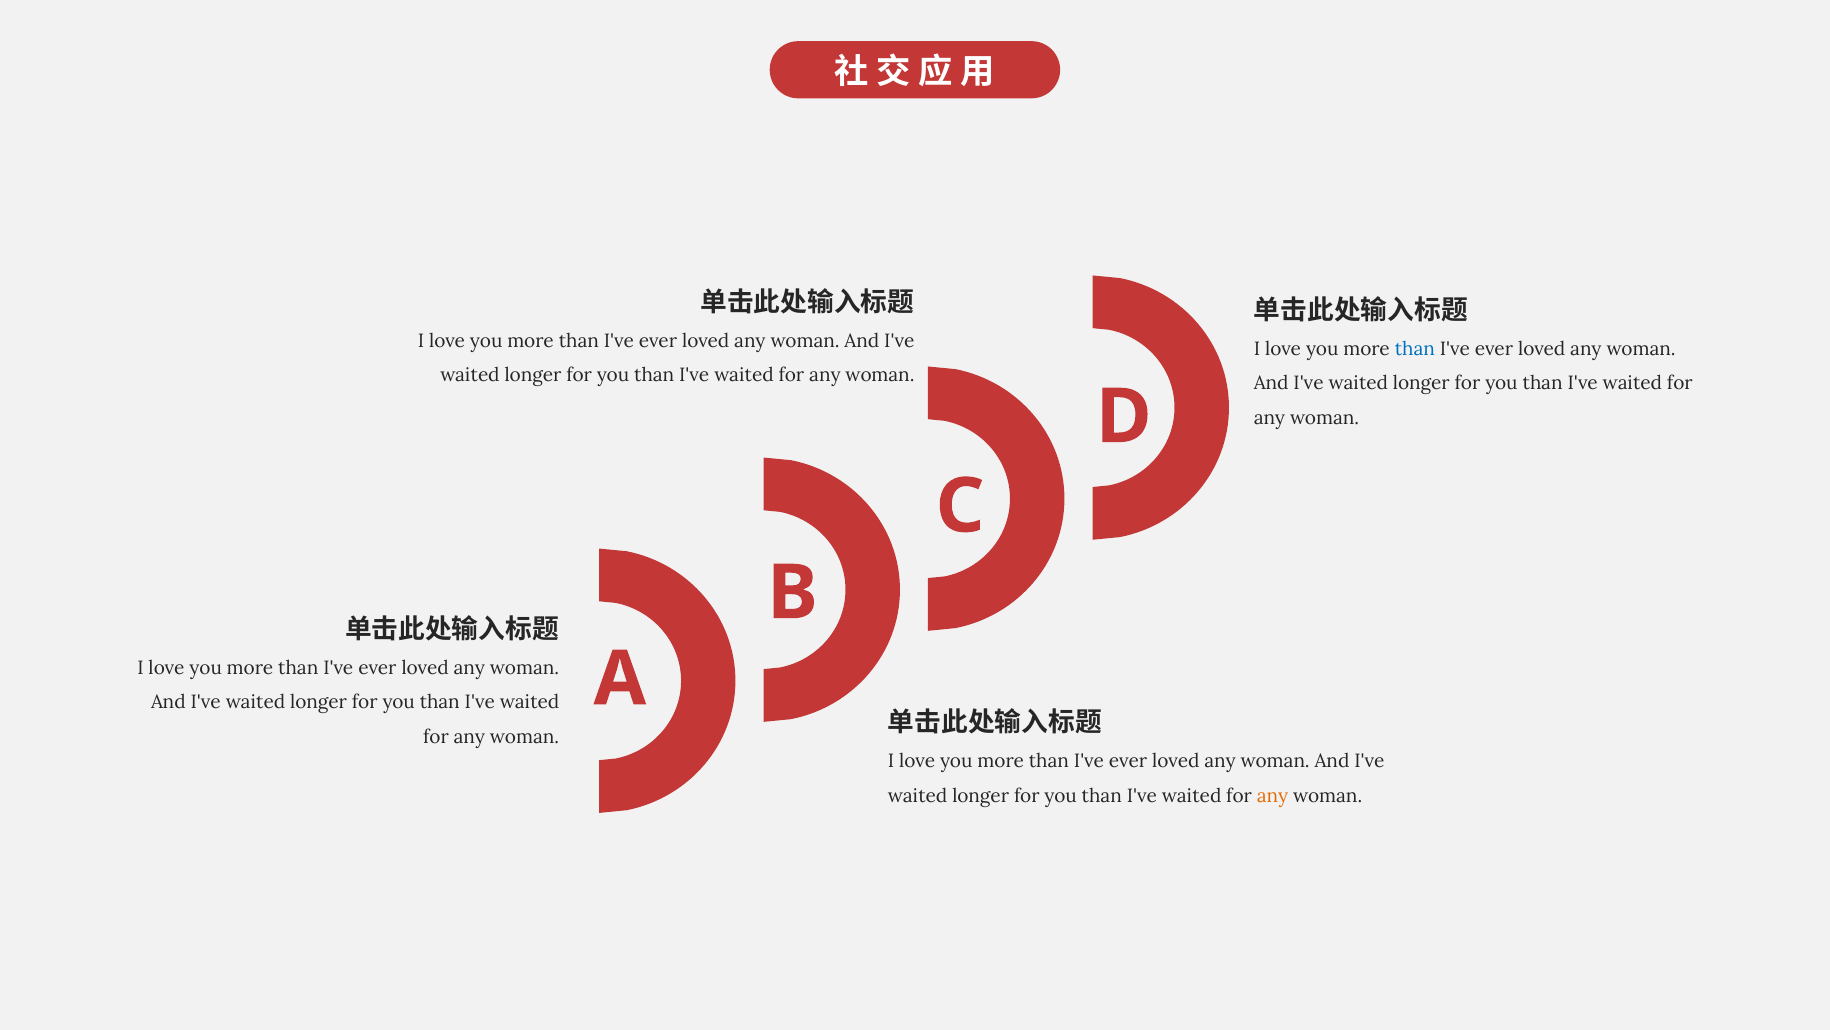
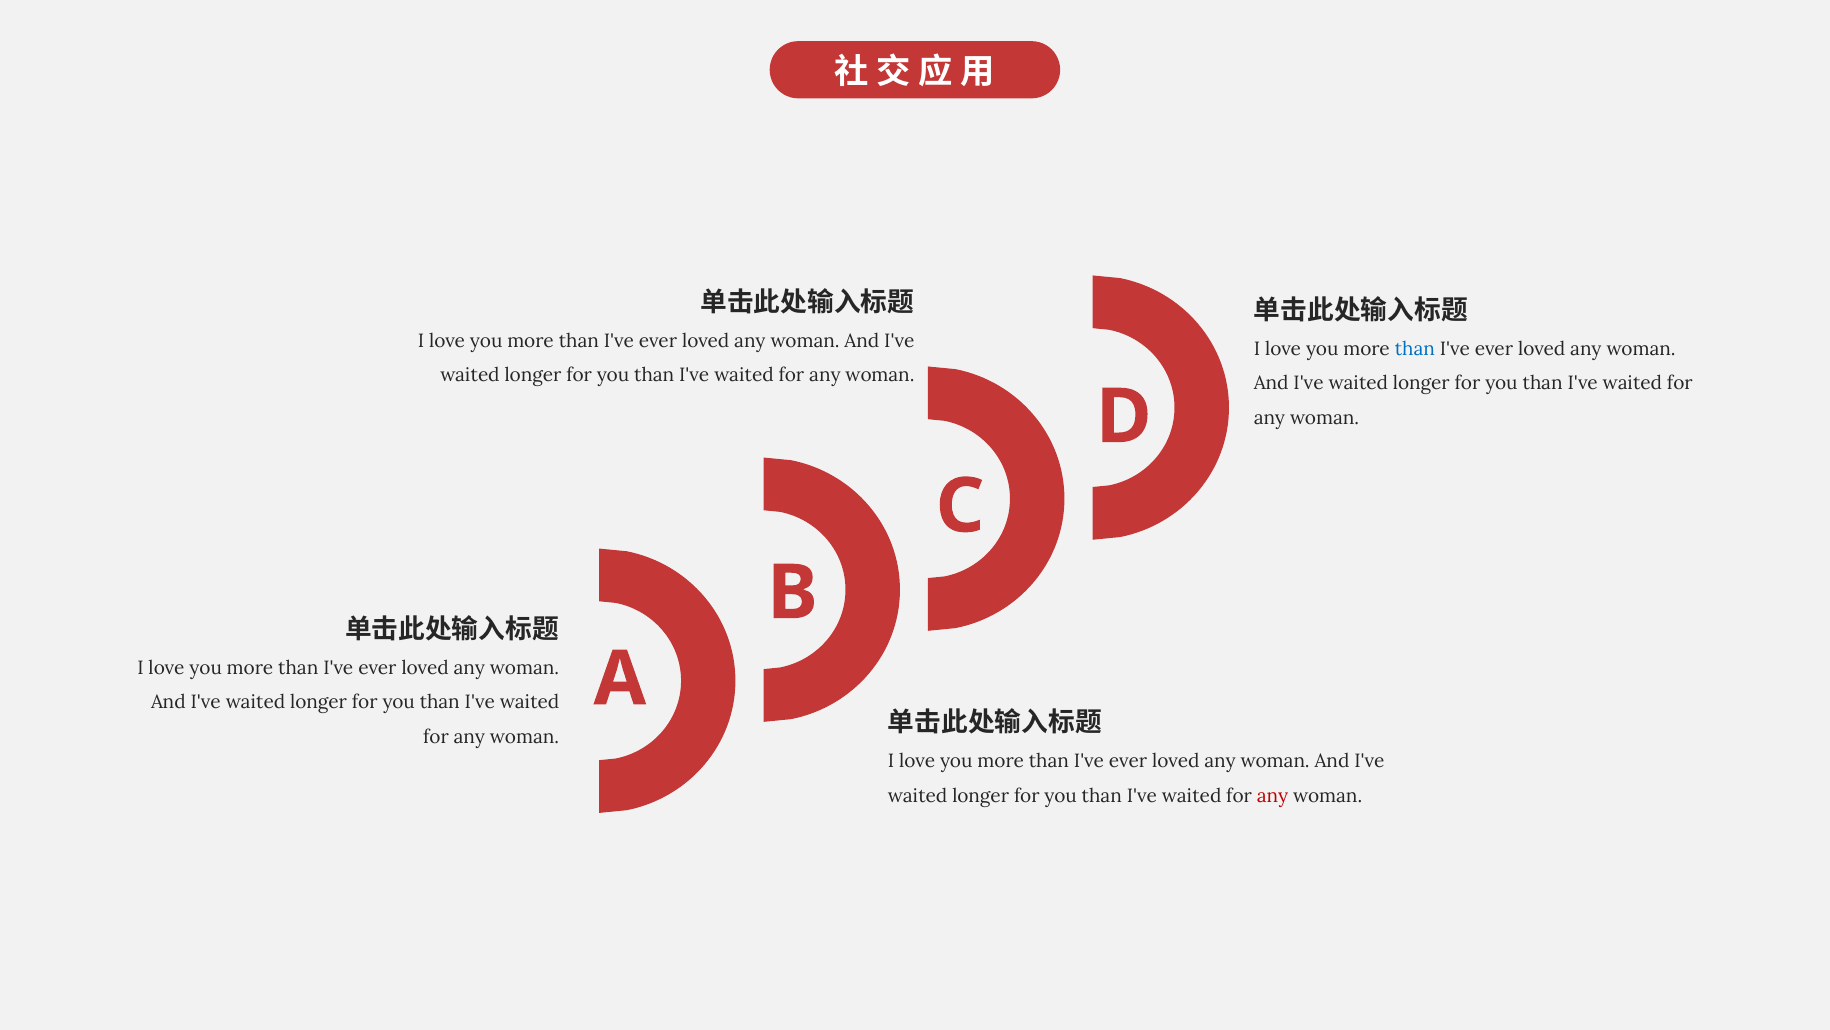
any at (1273, 795) colour: orange -> red
